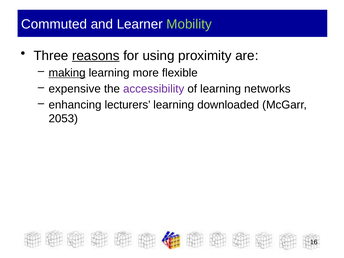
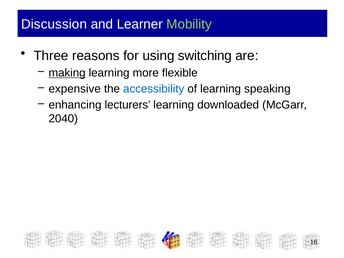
Commuted: Commuted -> Discussion
reasons underline: present -> none
proximity: proximity -> switching
accessibility colour: purple -> blue
networks: networks -> speaking
2053: 2053 -> 2040
